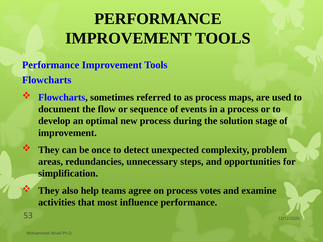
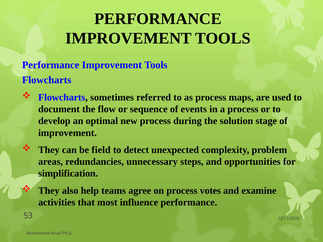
once: once -> field
